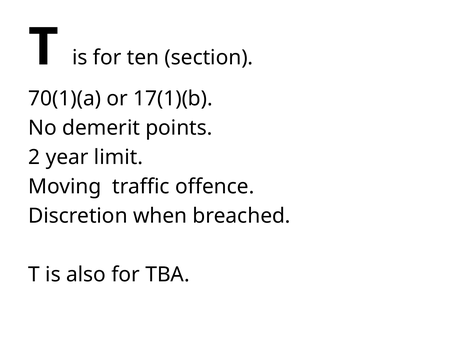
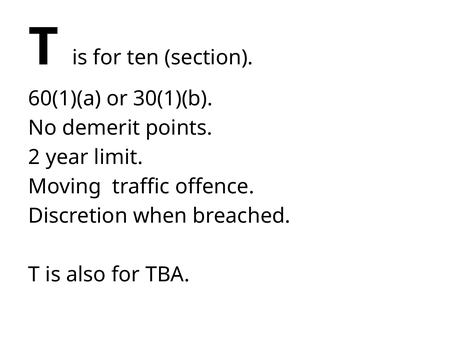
70(1)(a: 70(1)(a -> 60(1)(a
17(1)(b: 17(1)(b -> 30(1)(b
